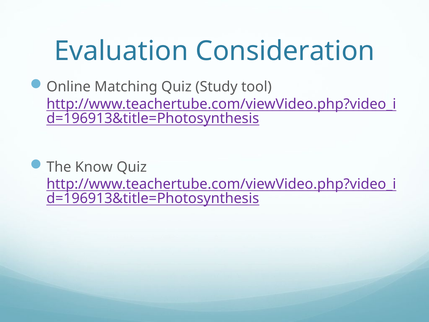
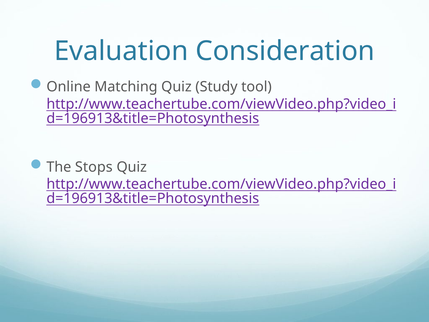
Know: Know -> Stops
